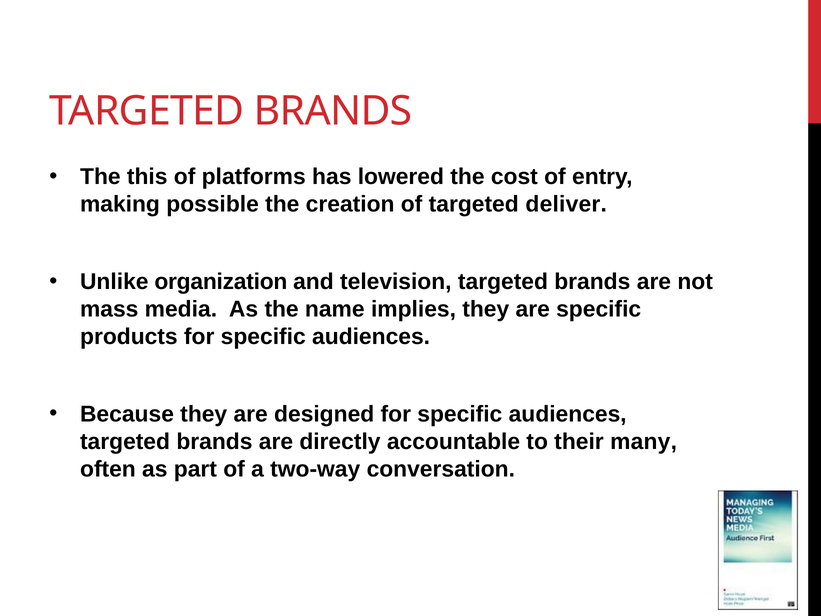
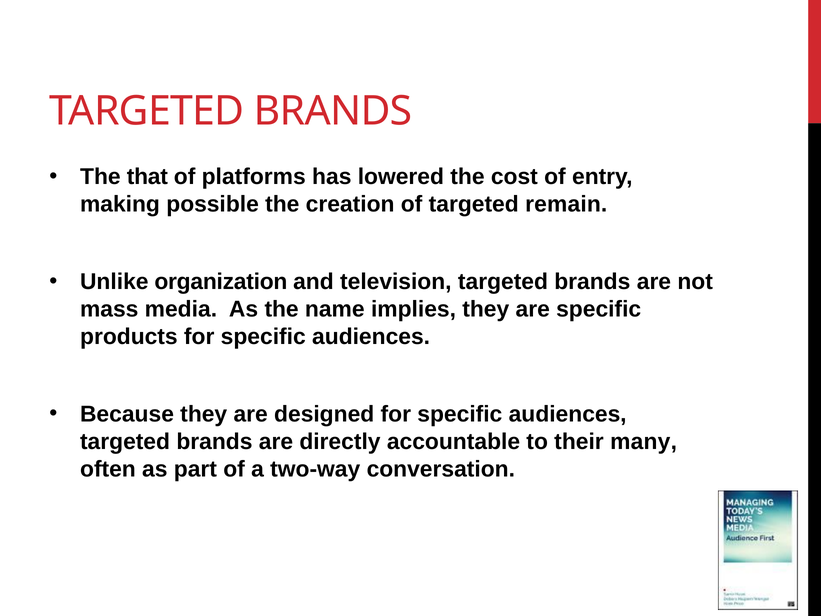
this: this -> that
deliver: deliver -> remain
